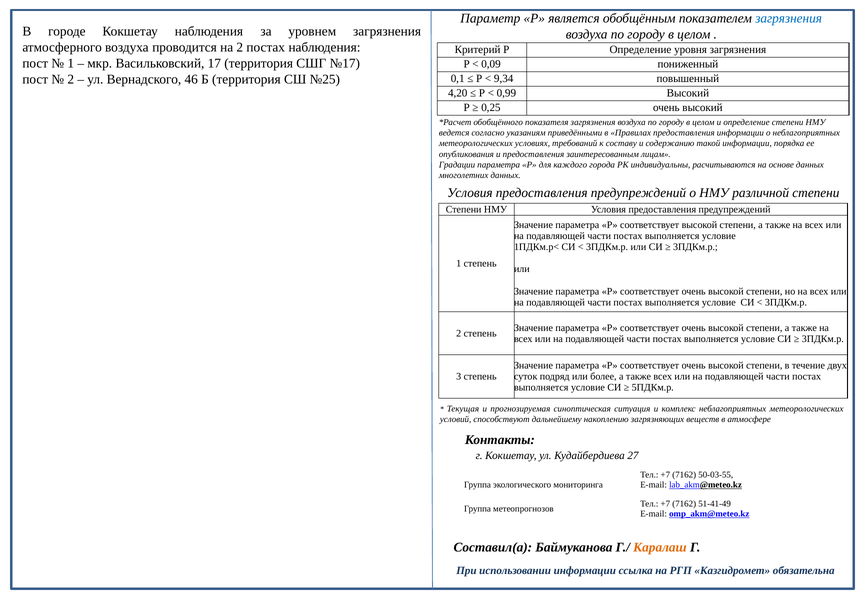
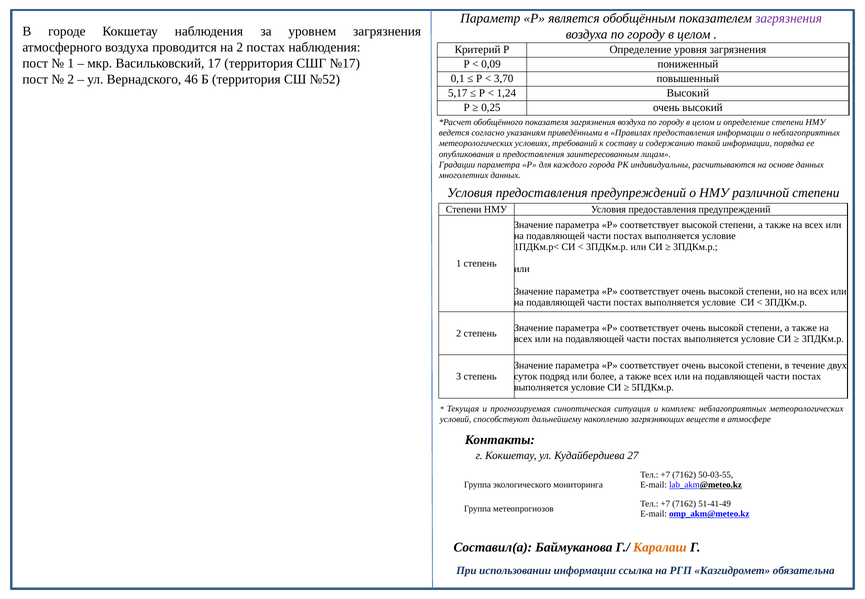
загрязнения at (789, 19) colour: blue -> purple
№25: №25 -> №52
9,34: 9,34 -> 3,70
4,20: 4,20 -> 5,17
0,99: 0,99 -> 1,24
